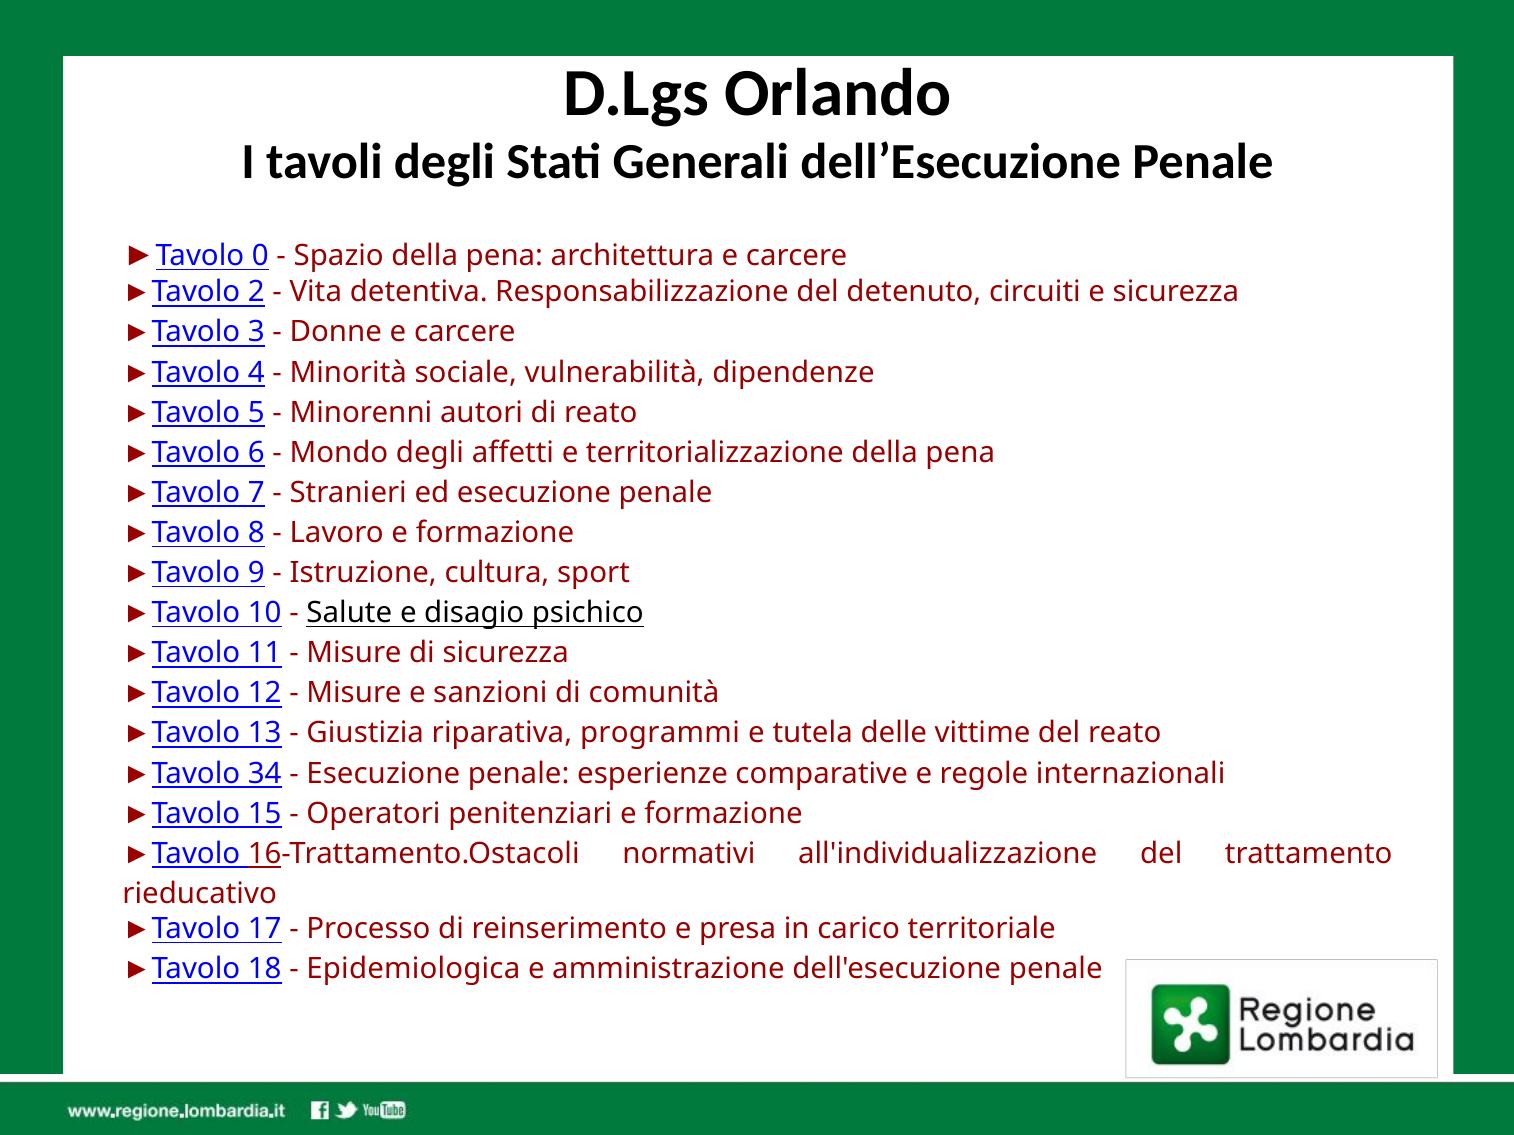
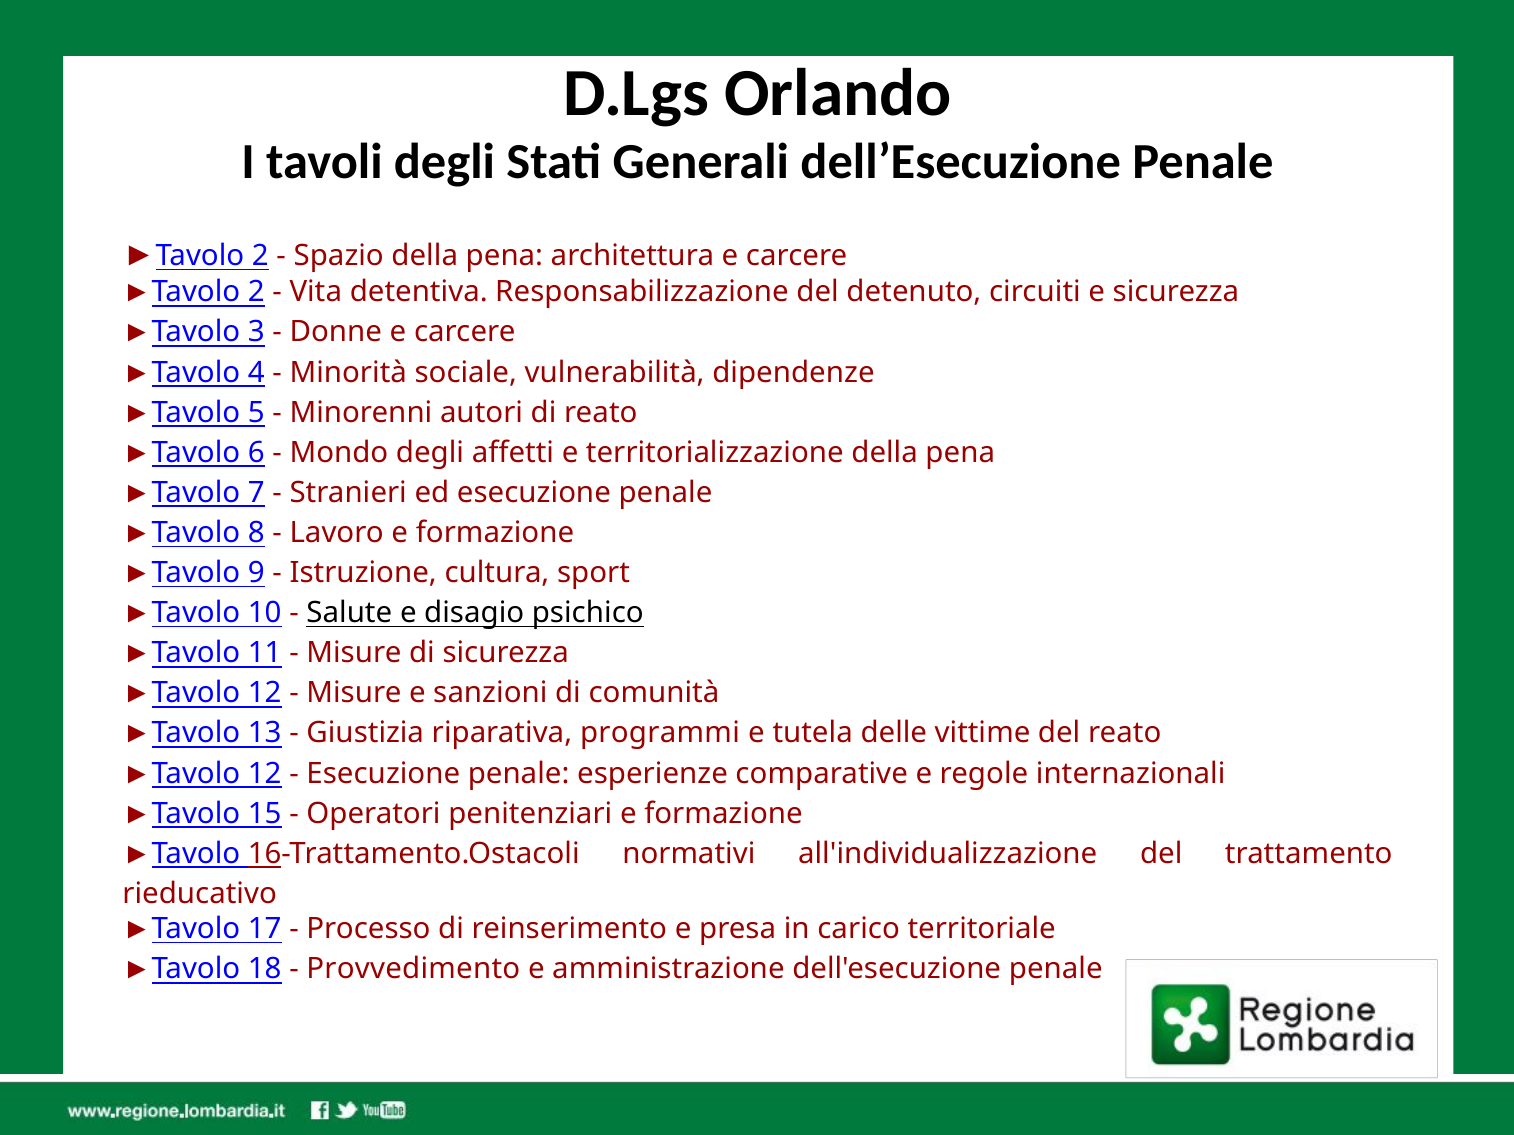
0 at (260, 256): 0 -> 2
34 at (265, 774): 34 -> 12
Epidemiologica: Epidemiologica -> Provvedimento
